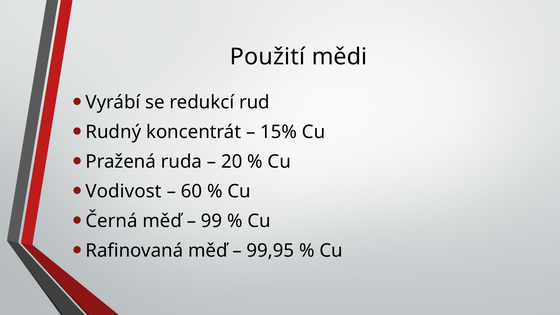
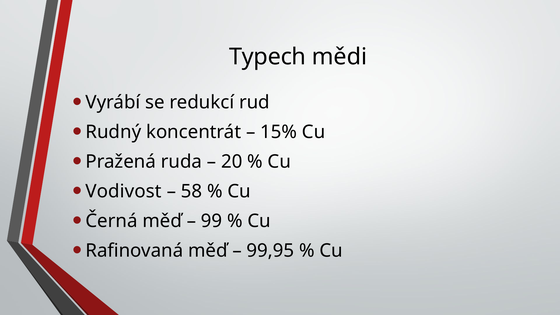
Použití: Použití -> Typech
60: 60 -> 58
